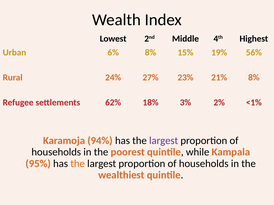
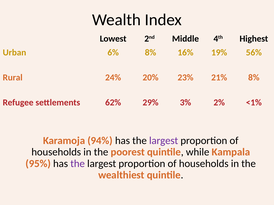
15%: 15% -> 16%
27%: 27% -> 20%
18%: 18% -> 29%
the at (78, 164) colour: orange -> purple
